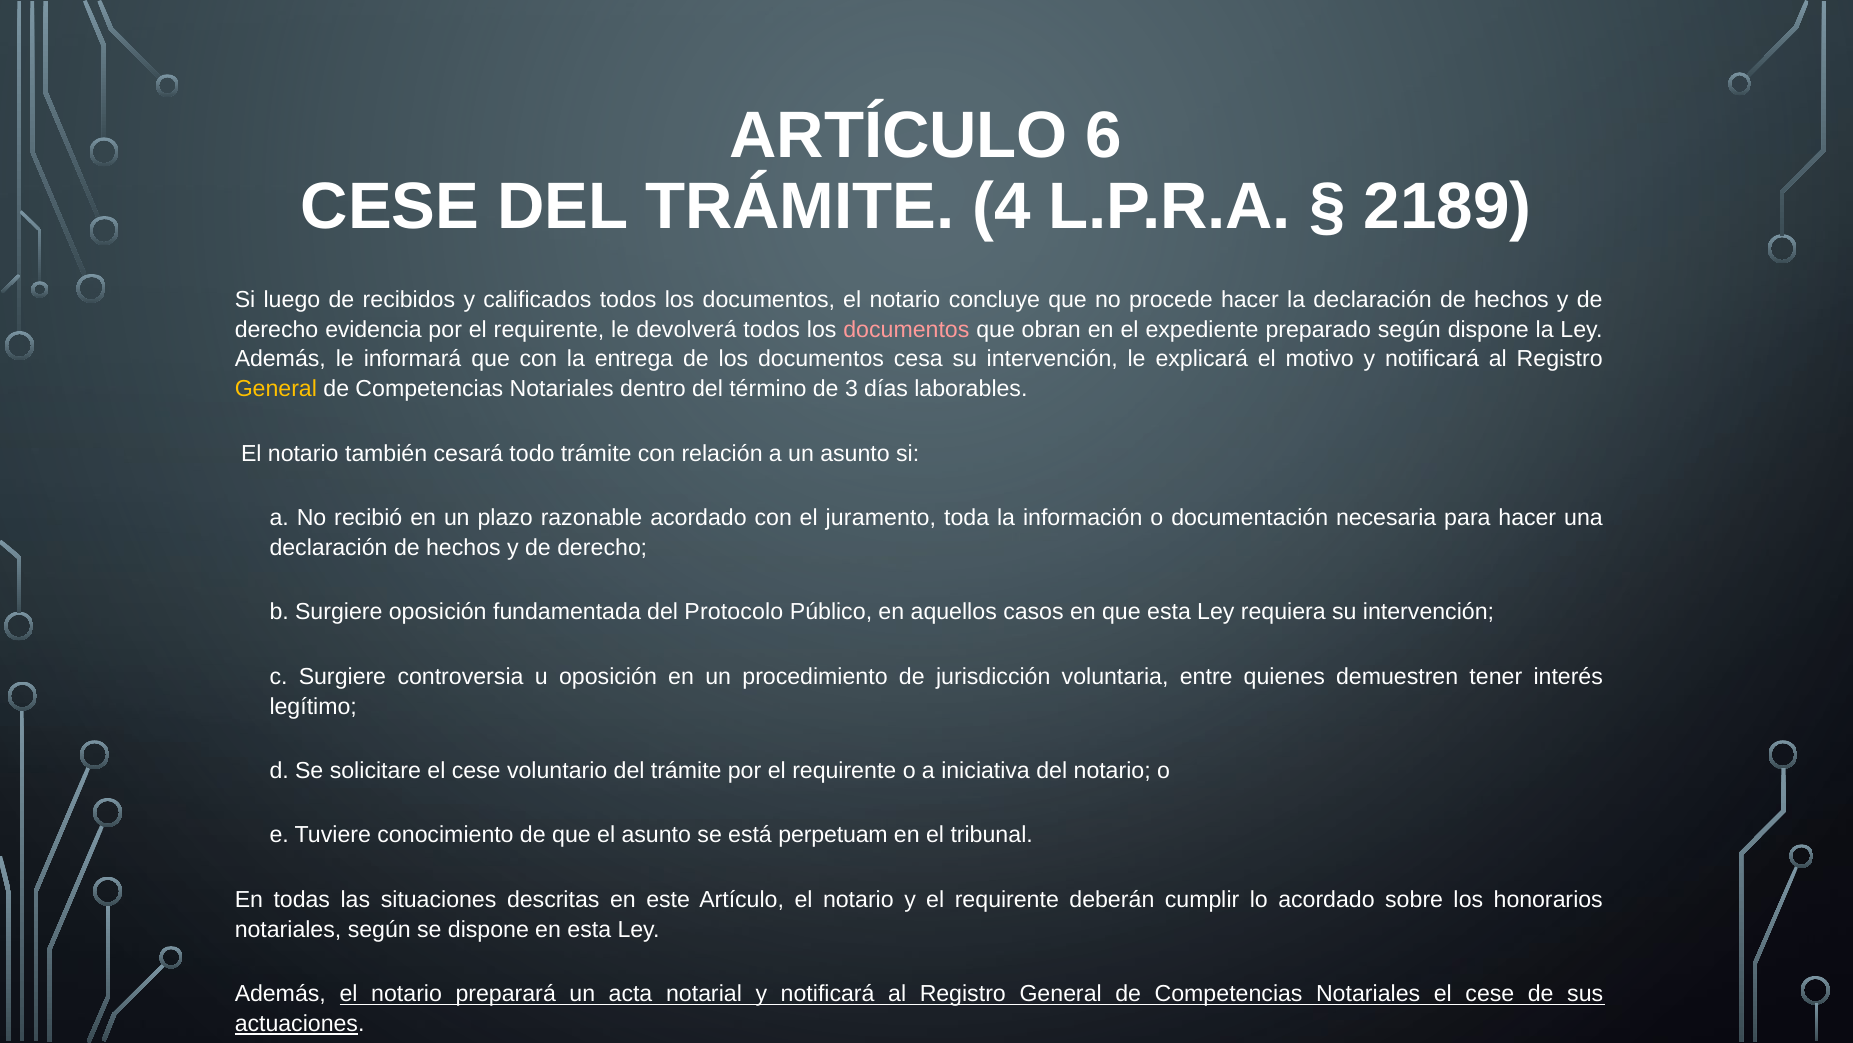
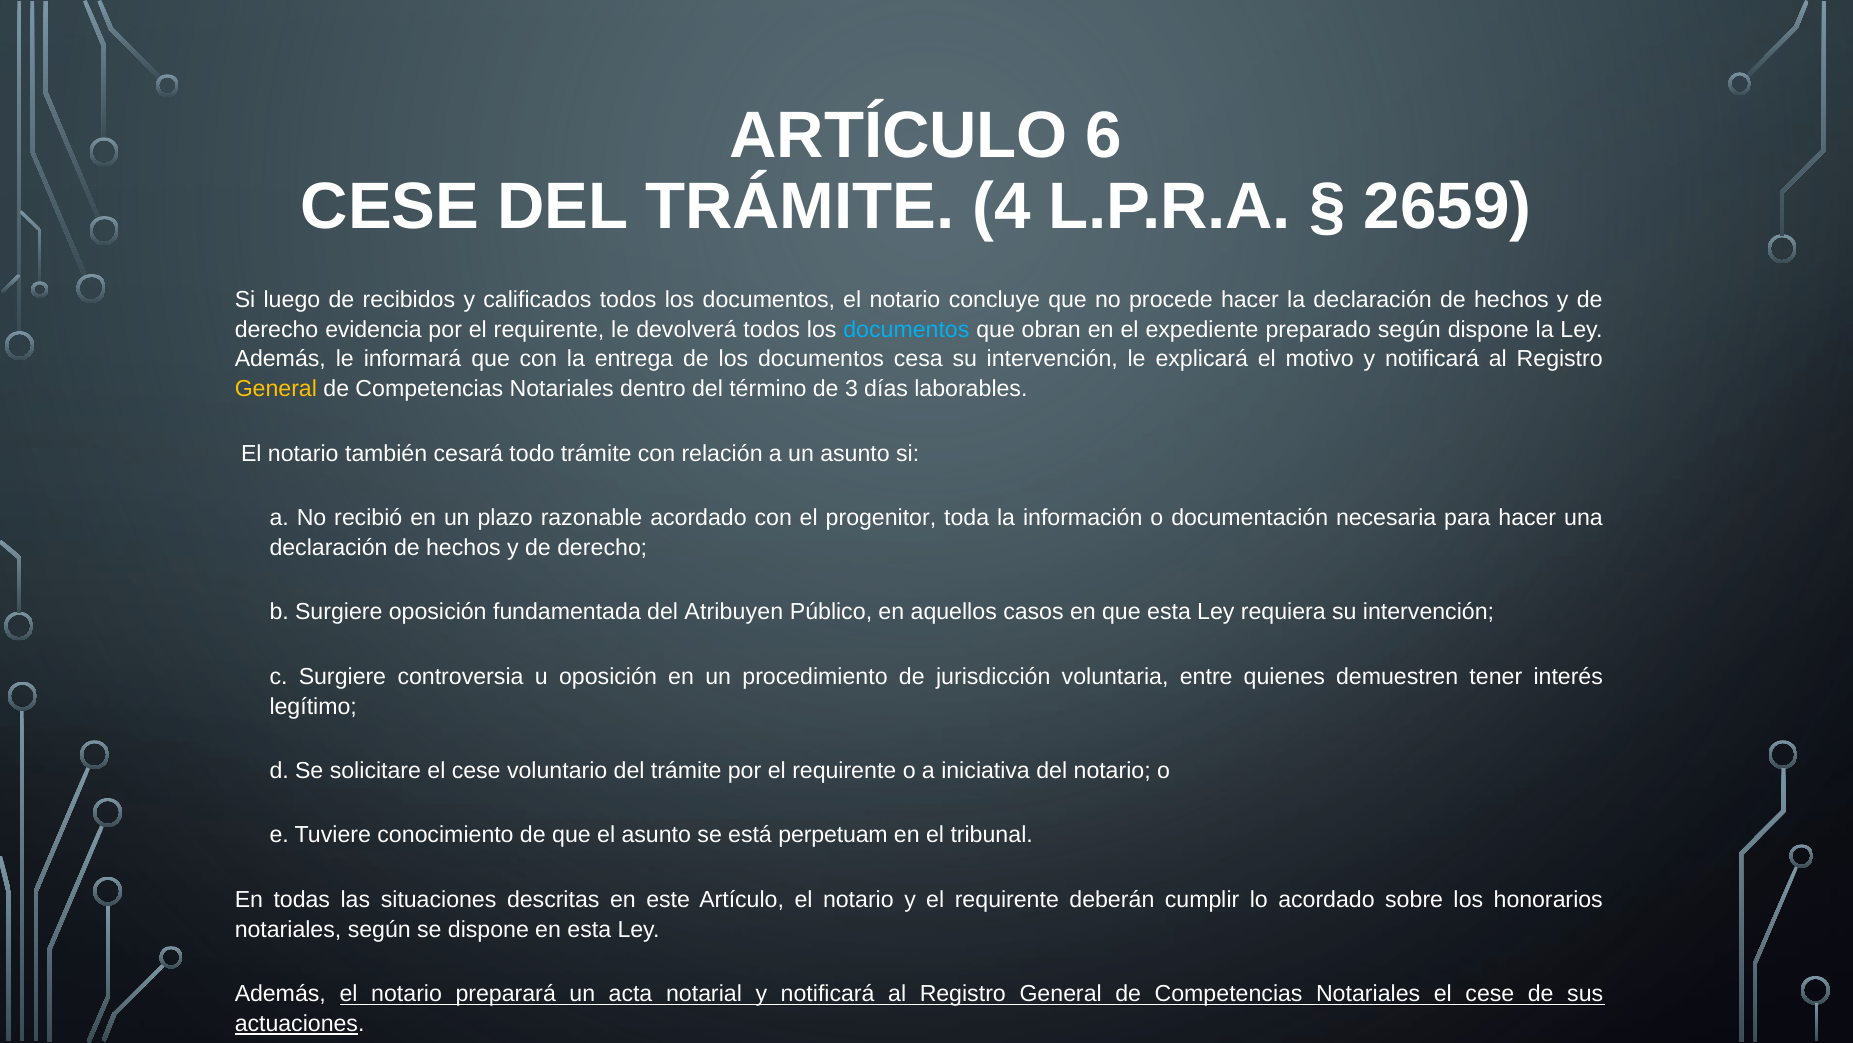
2189: 2189 -> 2659
documentos at (906, 329) colour: pink -> light blue
juramento: juramento -> progenitor
Protocolo: Protocolo -> Atribuyen
